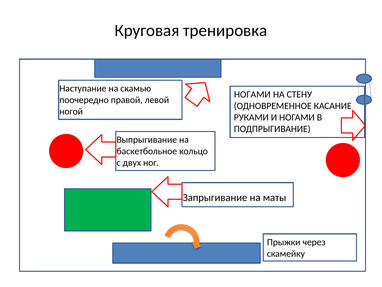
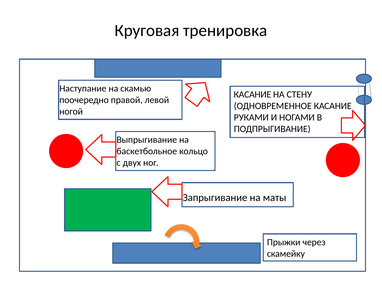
НОГАМИ at (252, 94): НОГАМИ -> КАСАНИЕ
